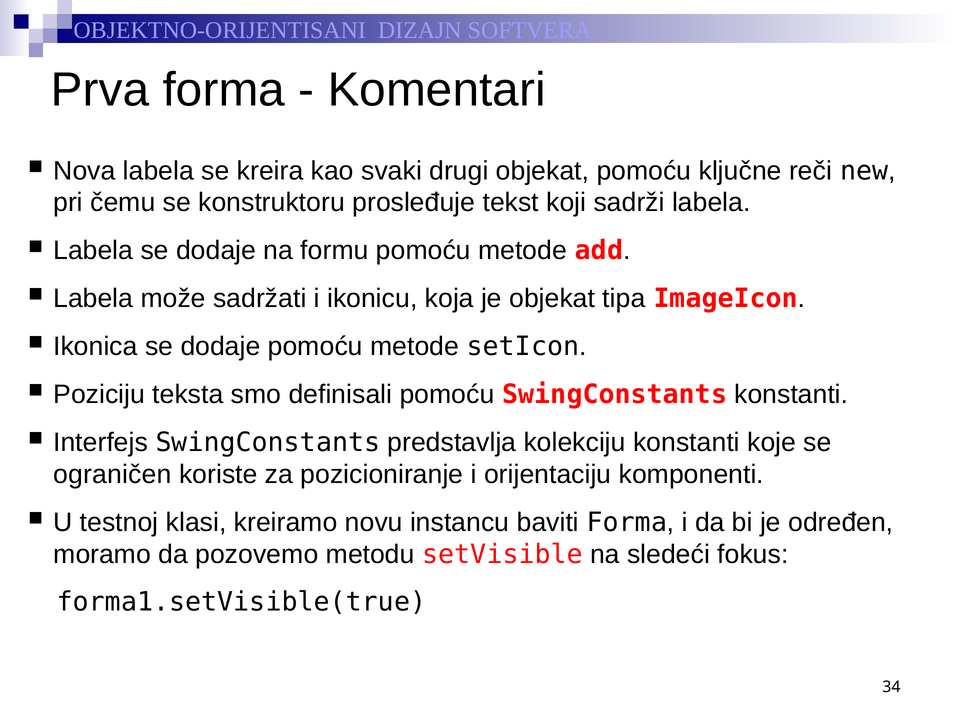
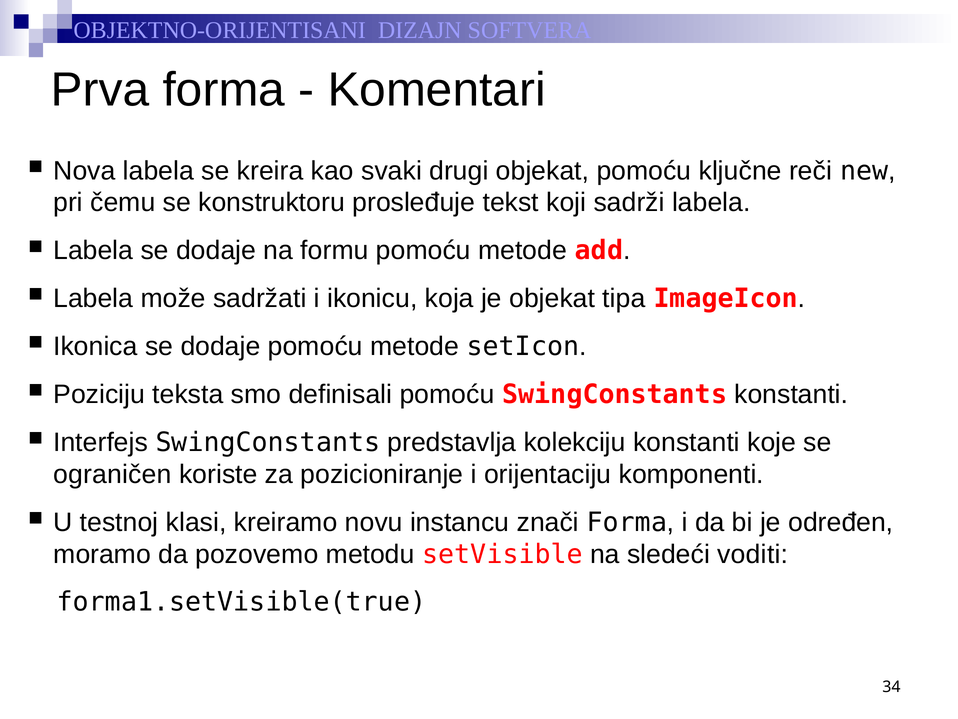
baviti: baviti -> znači
fokus: fokus -> voditi
